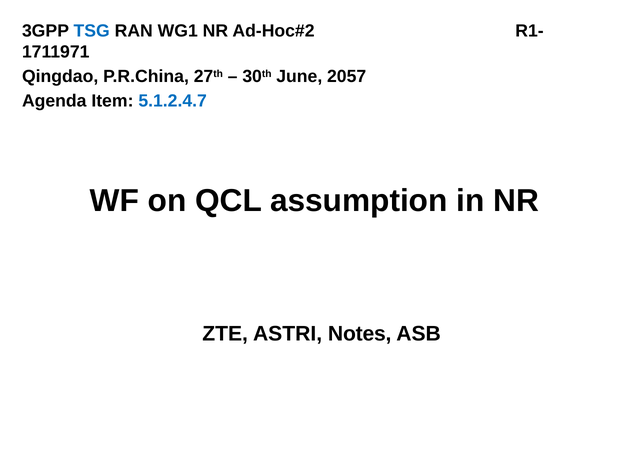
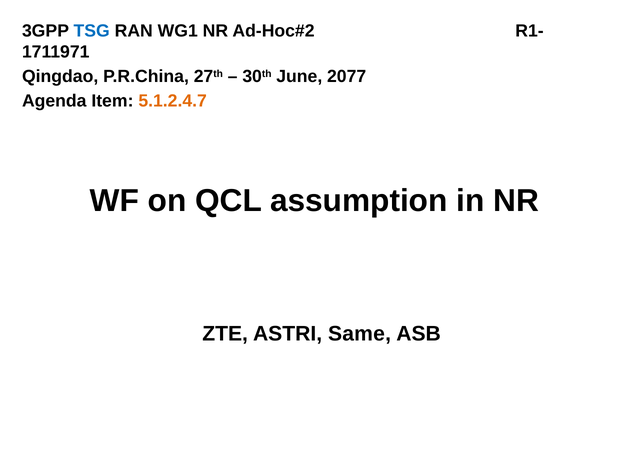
2057: 2057 -> 2077
5.1.2.4.7 colour: blue -> orange
Notes: Notes -> Same
